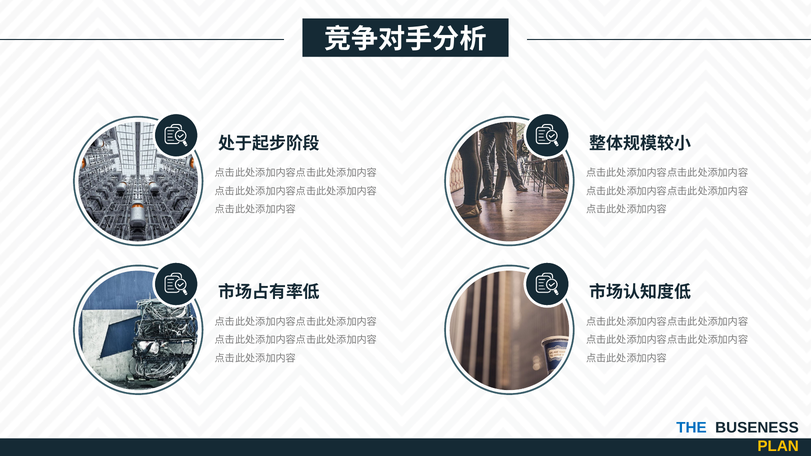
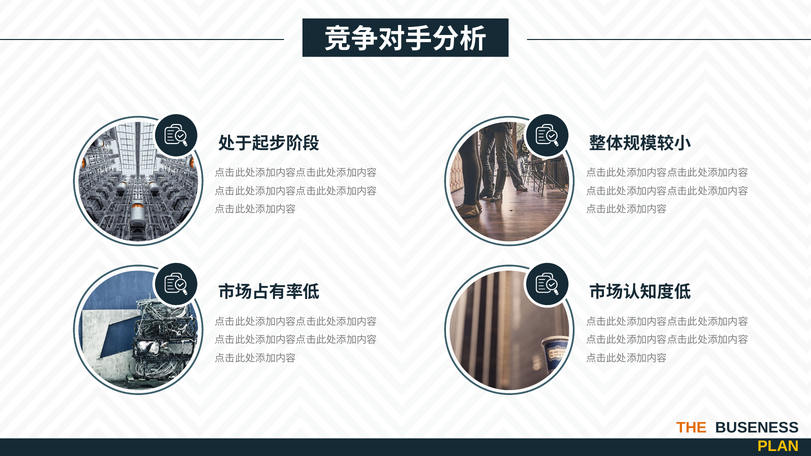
THE colour: blue -> orange
